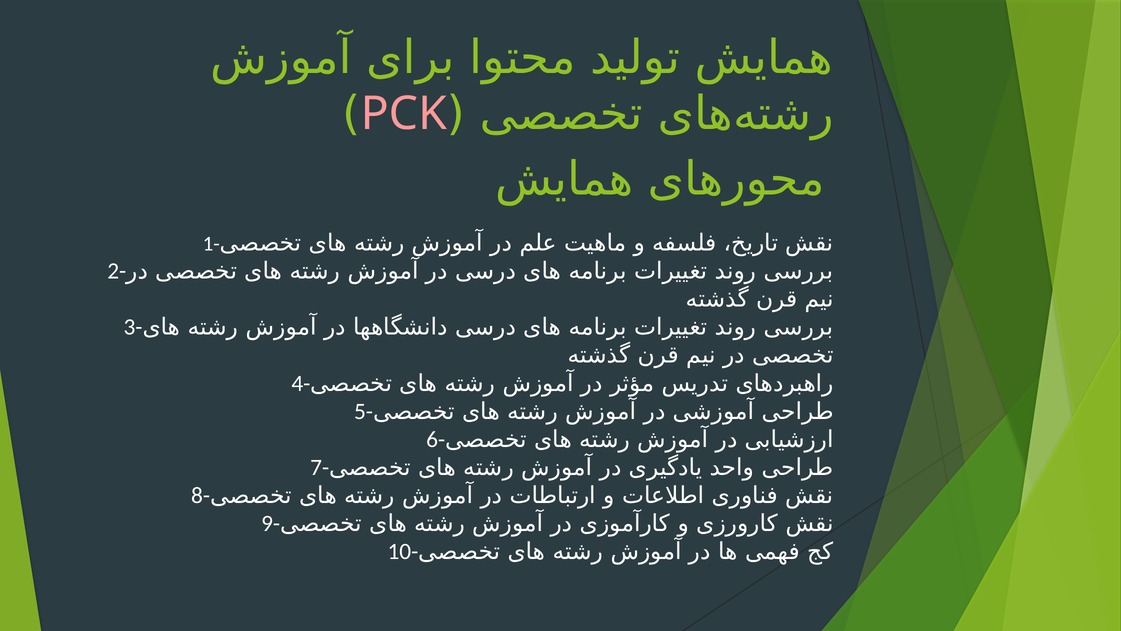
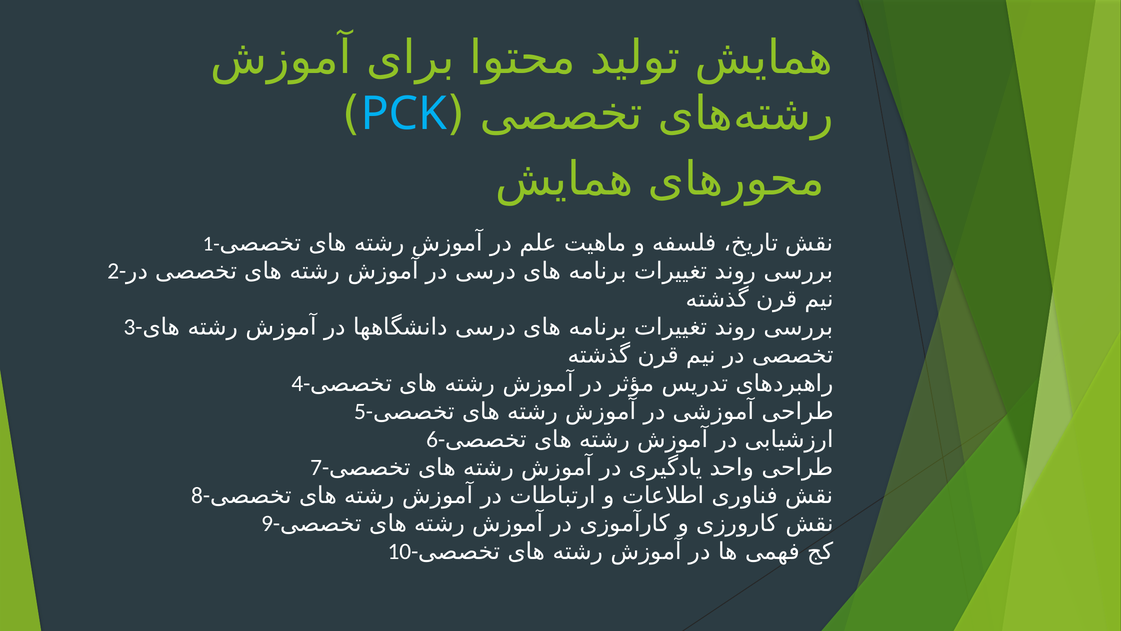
PCK colour: pink -> light blue
